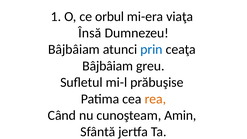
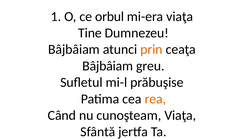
Însă: Însă -> Tine
prin colour: blue -> orange
cunoşteam Amin: Amin -> Viaţa
